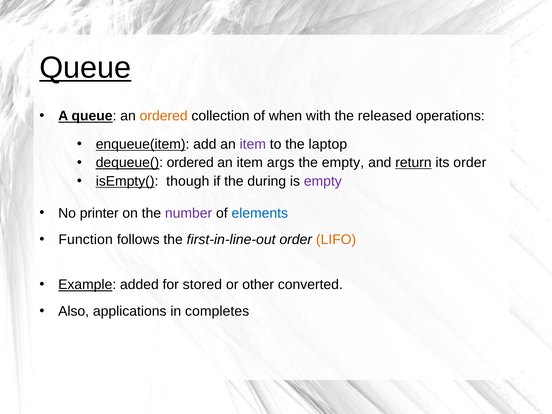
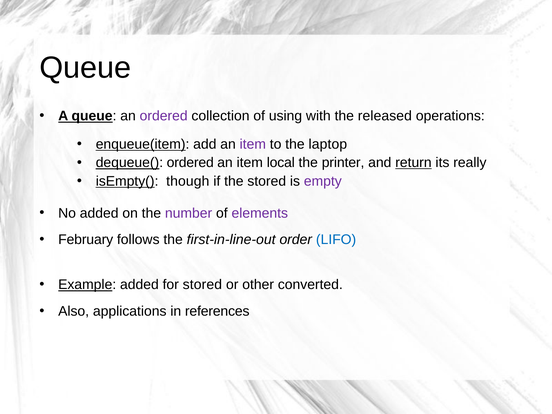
Queue at (85, 68) underline: present -> none
ordered at (164, 116) colour: orange -> purple
when: when -> using
args: args -> local
the empty: empty -> printer
its order: order -> really
the during: during -> stored
No printer: printer -> added
elements colour: blue -> purple
Function: Function -> February
LIFO colour: orange -> blue
completes: completes -> references
